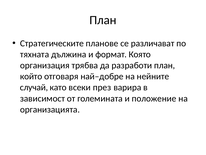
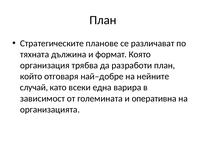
през: през -> една
положение: положение -> оперативна
